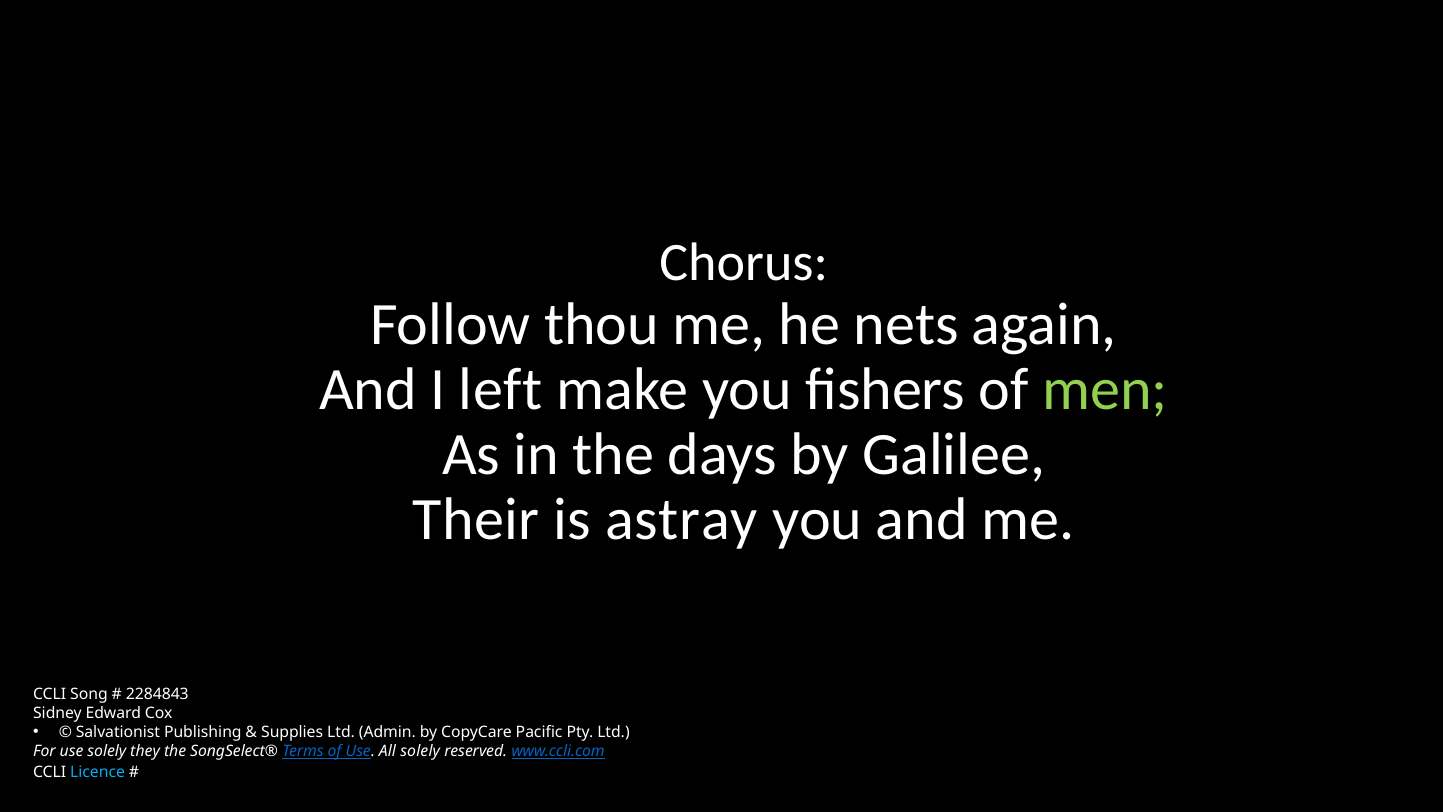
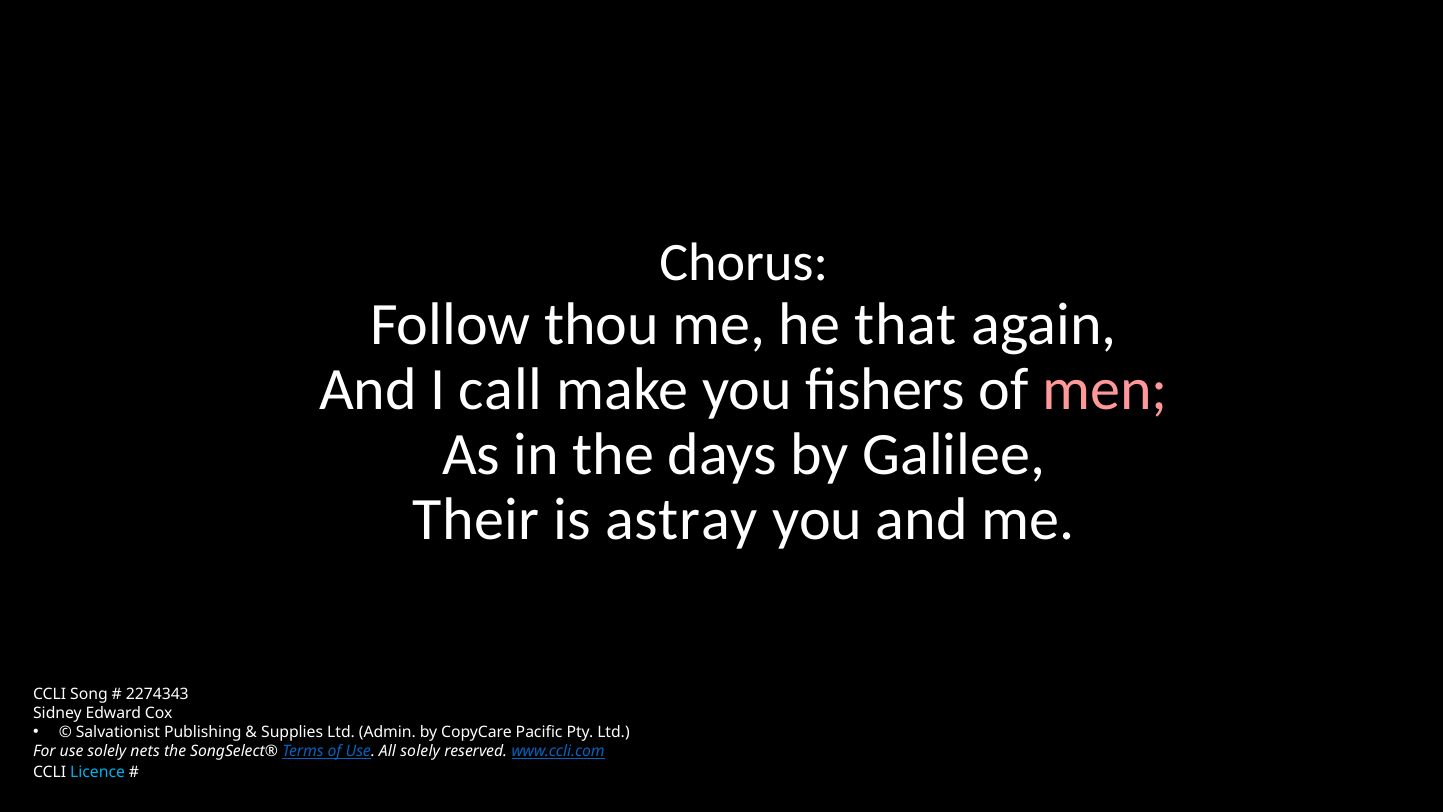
nets: nets -> that
left: left -> call
men colour: light green -> pink
2284843: 2284843 -> 2274343
they: they -> nets
